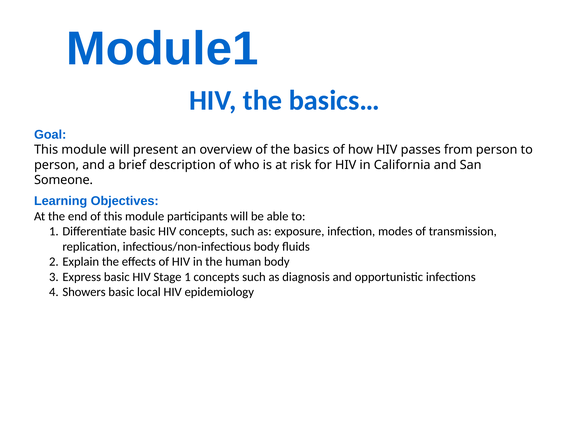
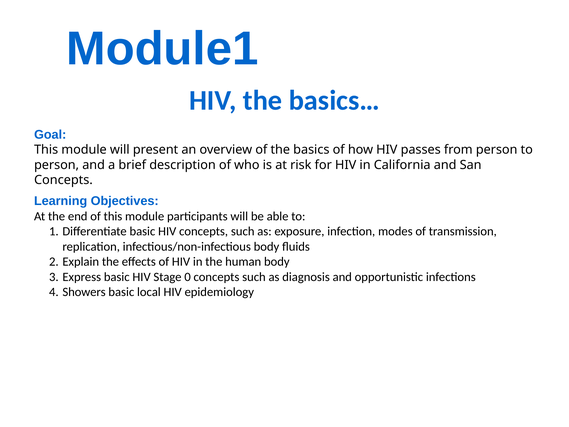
Someone at (64, 180): Someone -> Concepts
Stage 1: 1 -> 0
